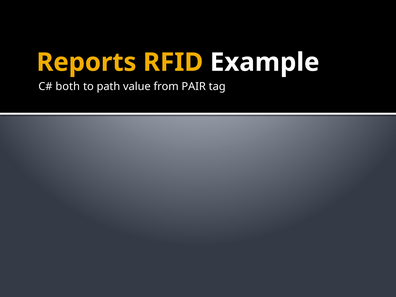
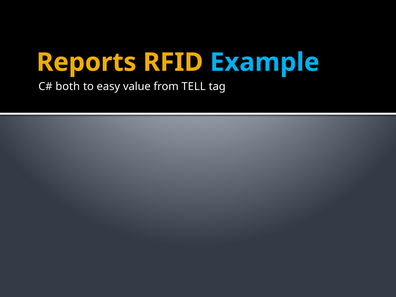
Example colour: white -> light blue
path: path -> easy
PAIR: PAIR -> TELL
